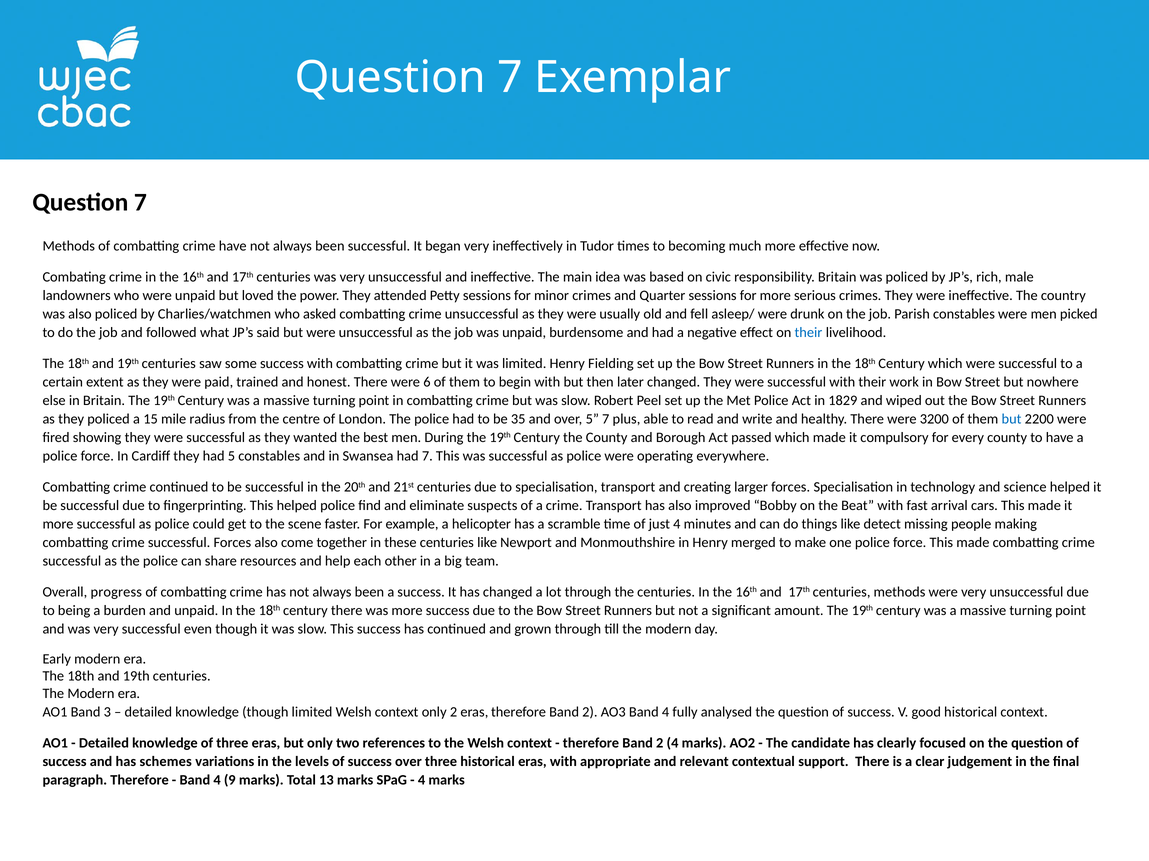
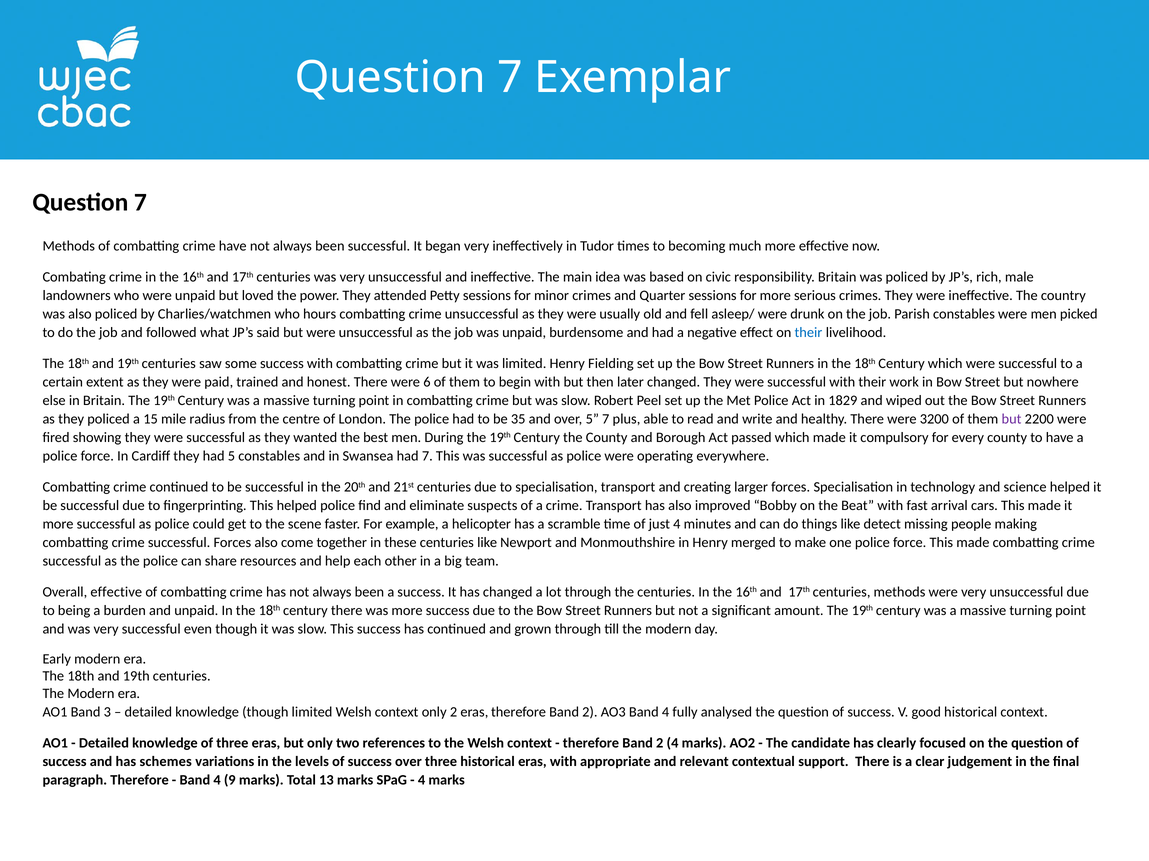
asked: asked -> hours
but at (1012, 419) colour: blue -> purple
Overall progress: progress -> effective
